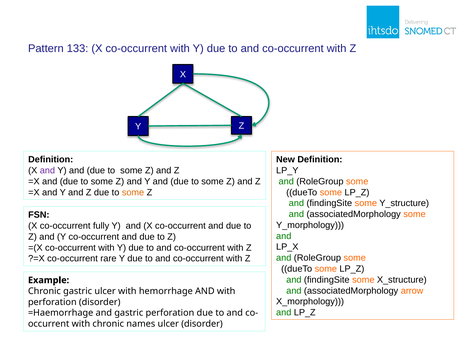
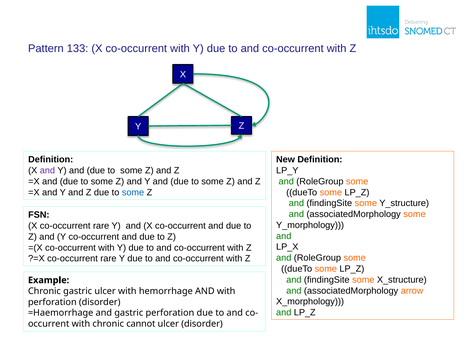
some at (133, 192) colour: orange -> blue
X co-occurrent fully: fully -> rare
names: names -> cannot
